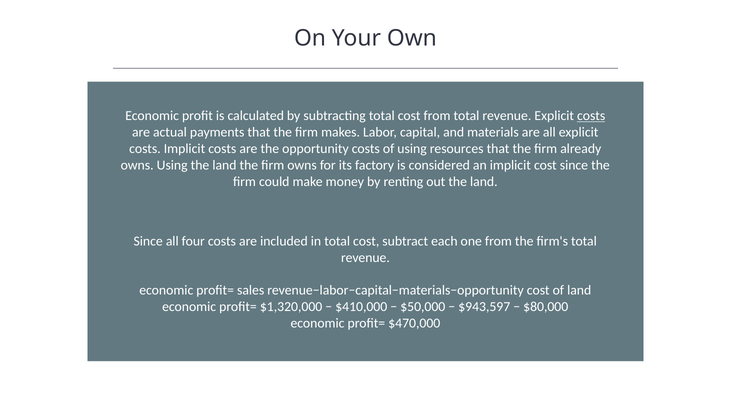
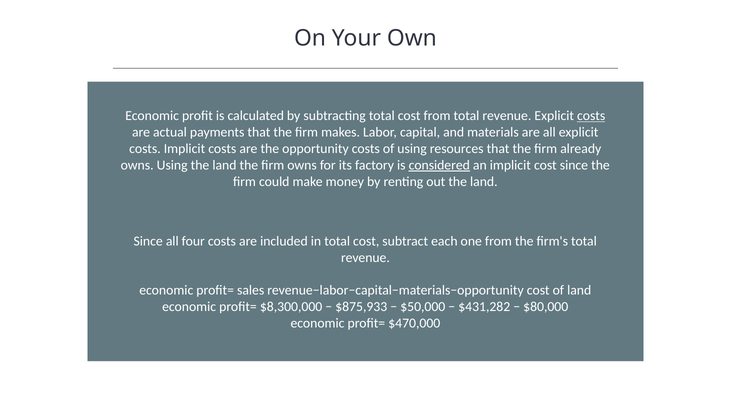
considered underline: none -> present
$1,320,000: $1,320,000 -> $8,300,000
$410,000: $410,000 -> $875,933
$943,597: $943,597 -> $431,282
